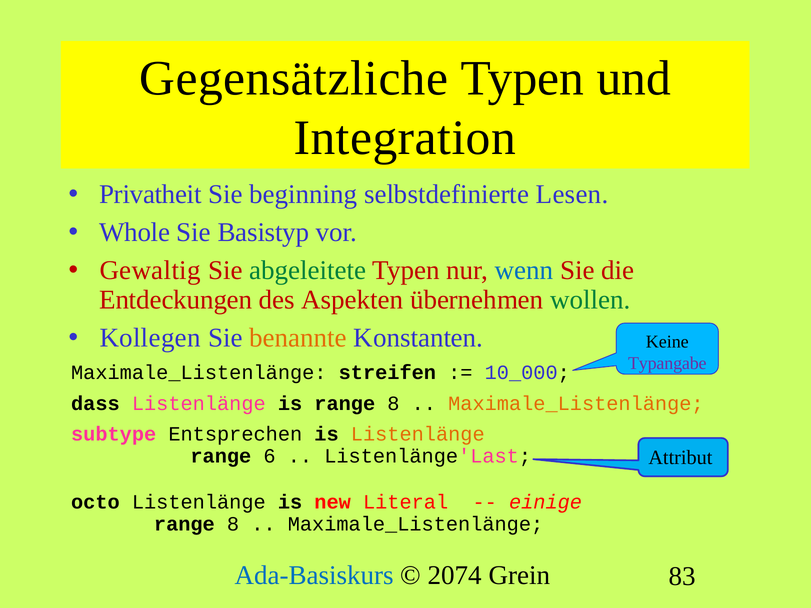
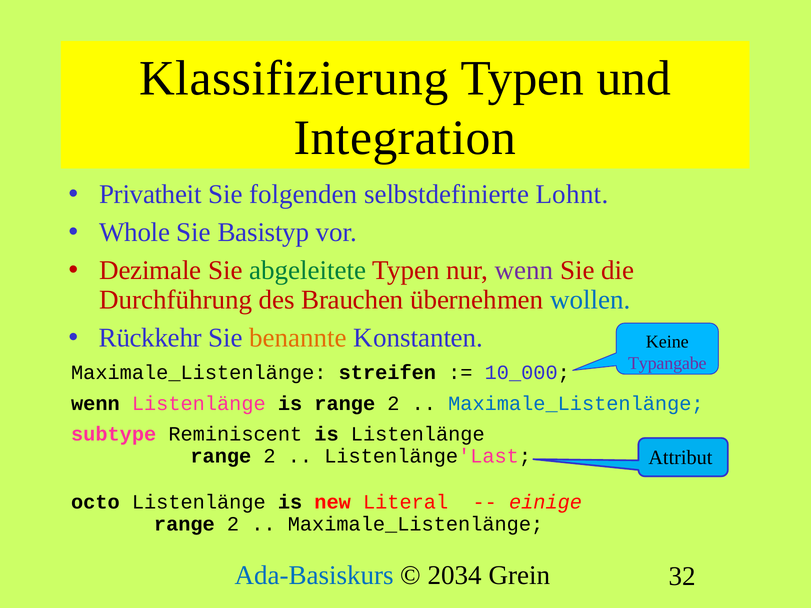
Gegensätzliche: Gegensätzliche -> Klassifizierung
beginning: beginning -> folgenden
Lesen: Lesen -> Lohnt
Gewaltig: Gewaltig -> Dezimale
wenn at (524, 271) colour: blue -> purple
Entdeckungen: Entdeckungen -> Durchführung
Aspekten: Aspekten -> Brauchen
wollen colour: green -> blue
Kollegen: Kollegen -> Rückkehr
dass at (95, 404): dass -> wenn
is range 8: 8 -> 2
Maximale_Listenlänge at (576, 404) colour: orange -> blue
Entsprechen: Entsprechen -> Reminiscent
Listenlänge at (418, 434) colour: orange -> black
6 at (270, 456): 6 -> 2
8 at (233, 524): 8 -> 2
2074: 2074 -> 2034
83: 83 -> 32
